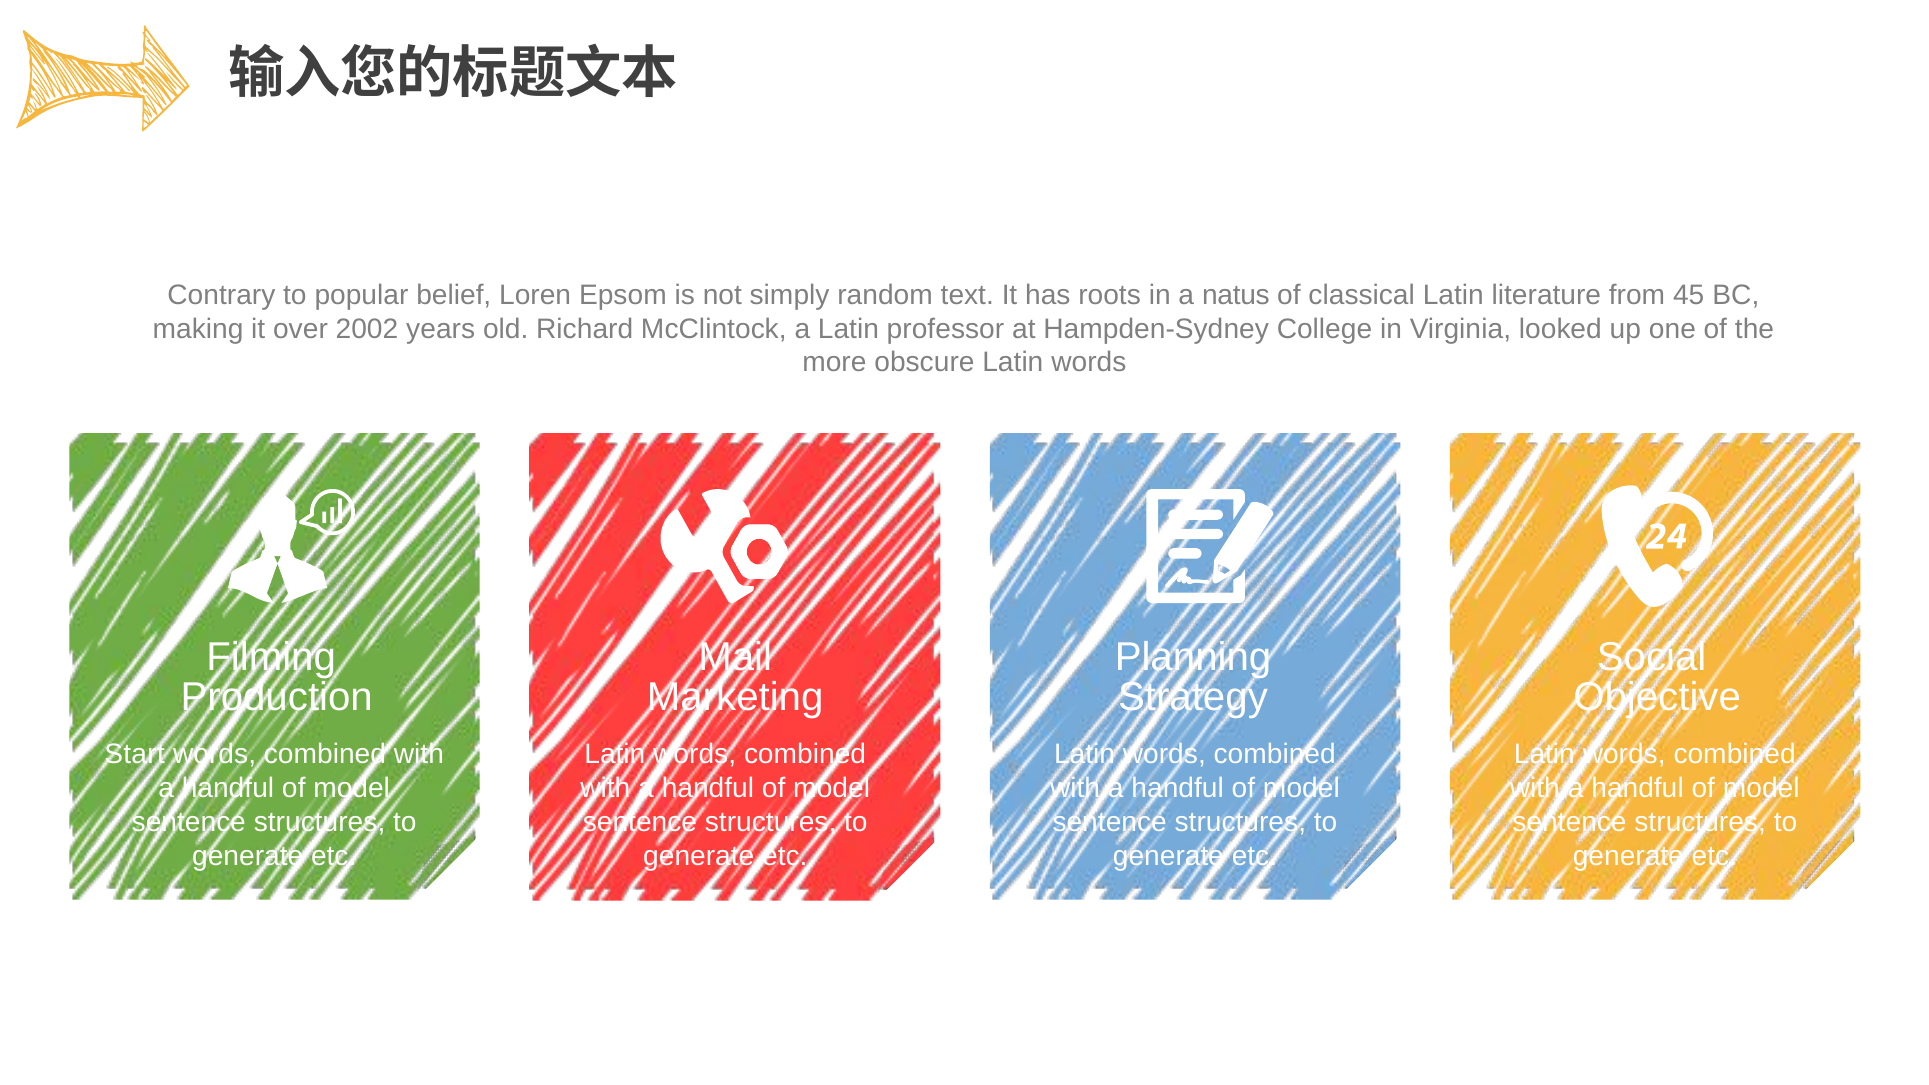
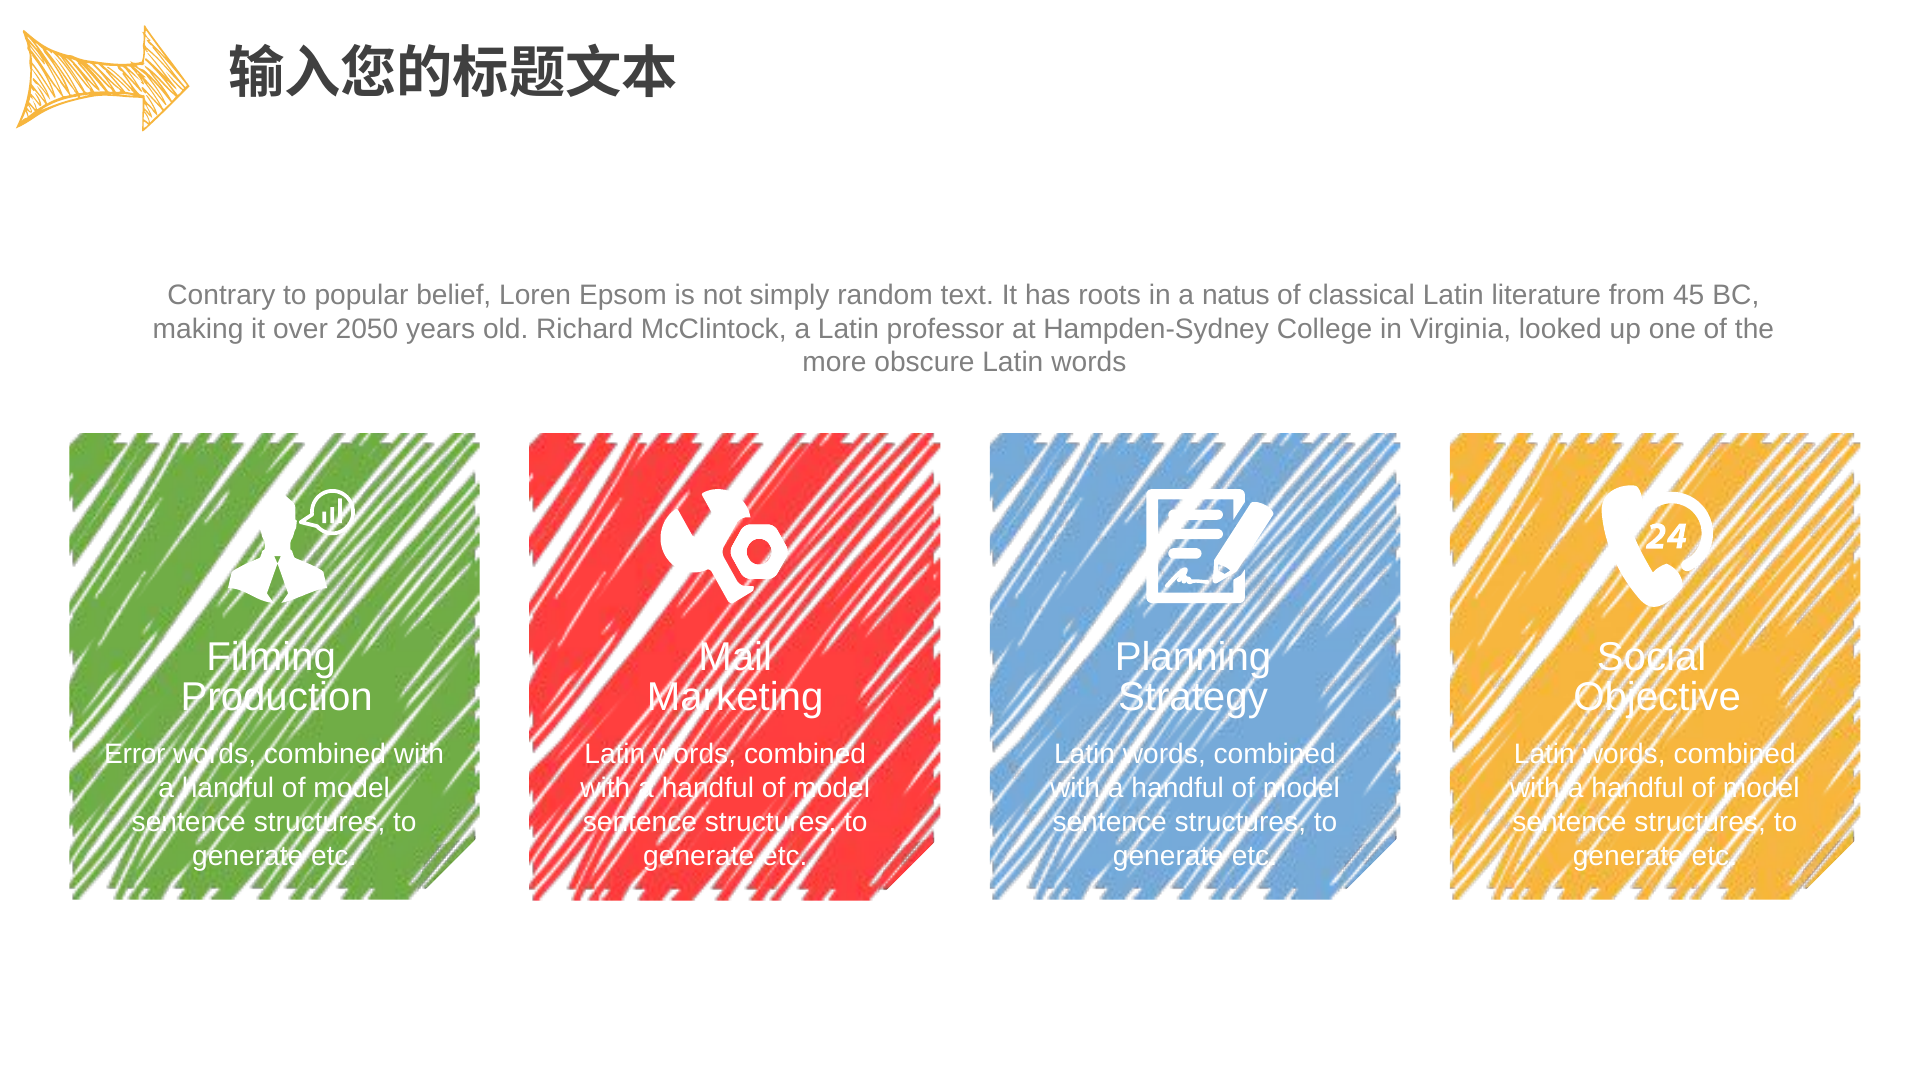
2002: 2002 -> 2050
Start: Start -> Error
